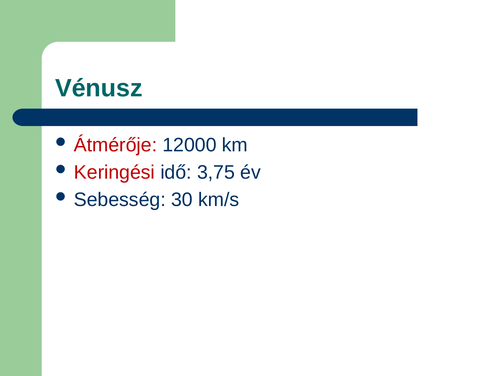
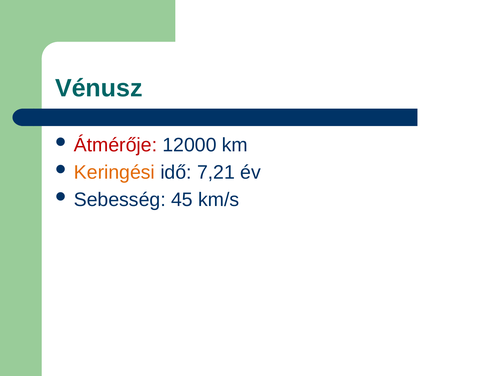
Keringési colour: red -> orange
3,75: 3,75 -> 7,21
30: 30 -> 45
